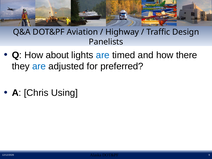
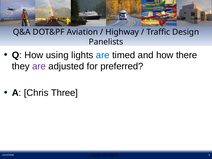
about: about -> using
are at (39, 66) colour: blue -> purple
Using: Using -> Three
